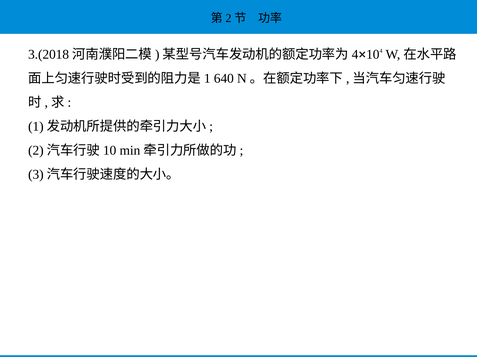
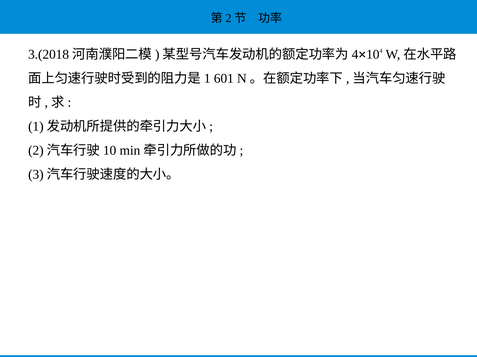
640: 640 -> 601
